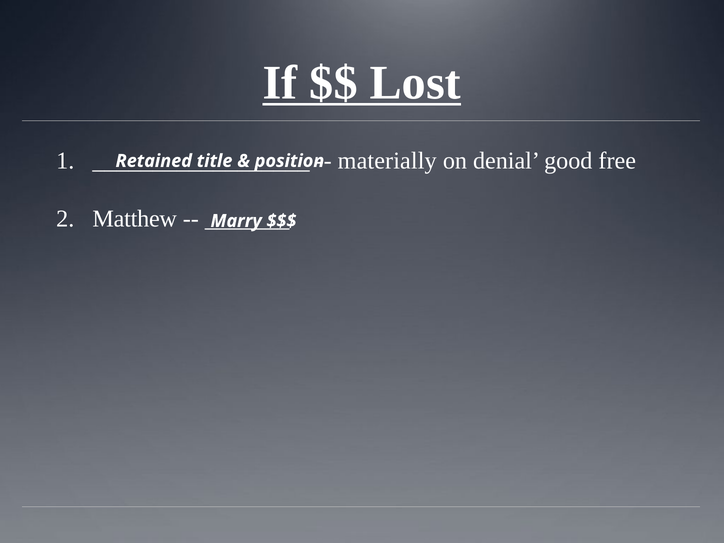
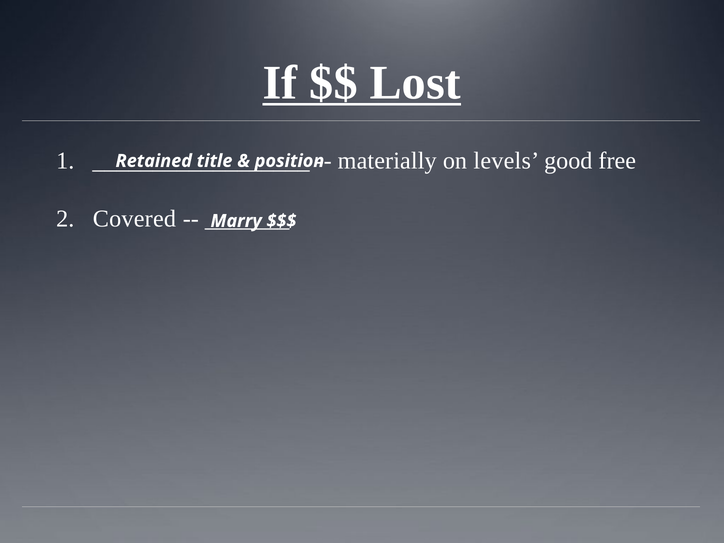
denial: denial -> levels
Matthew: Matthew -> Covered
